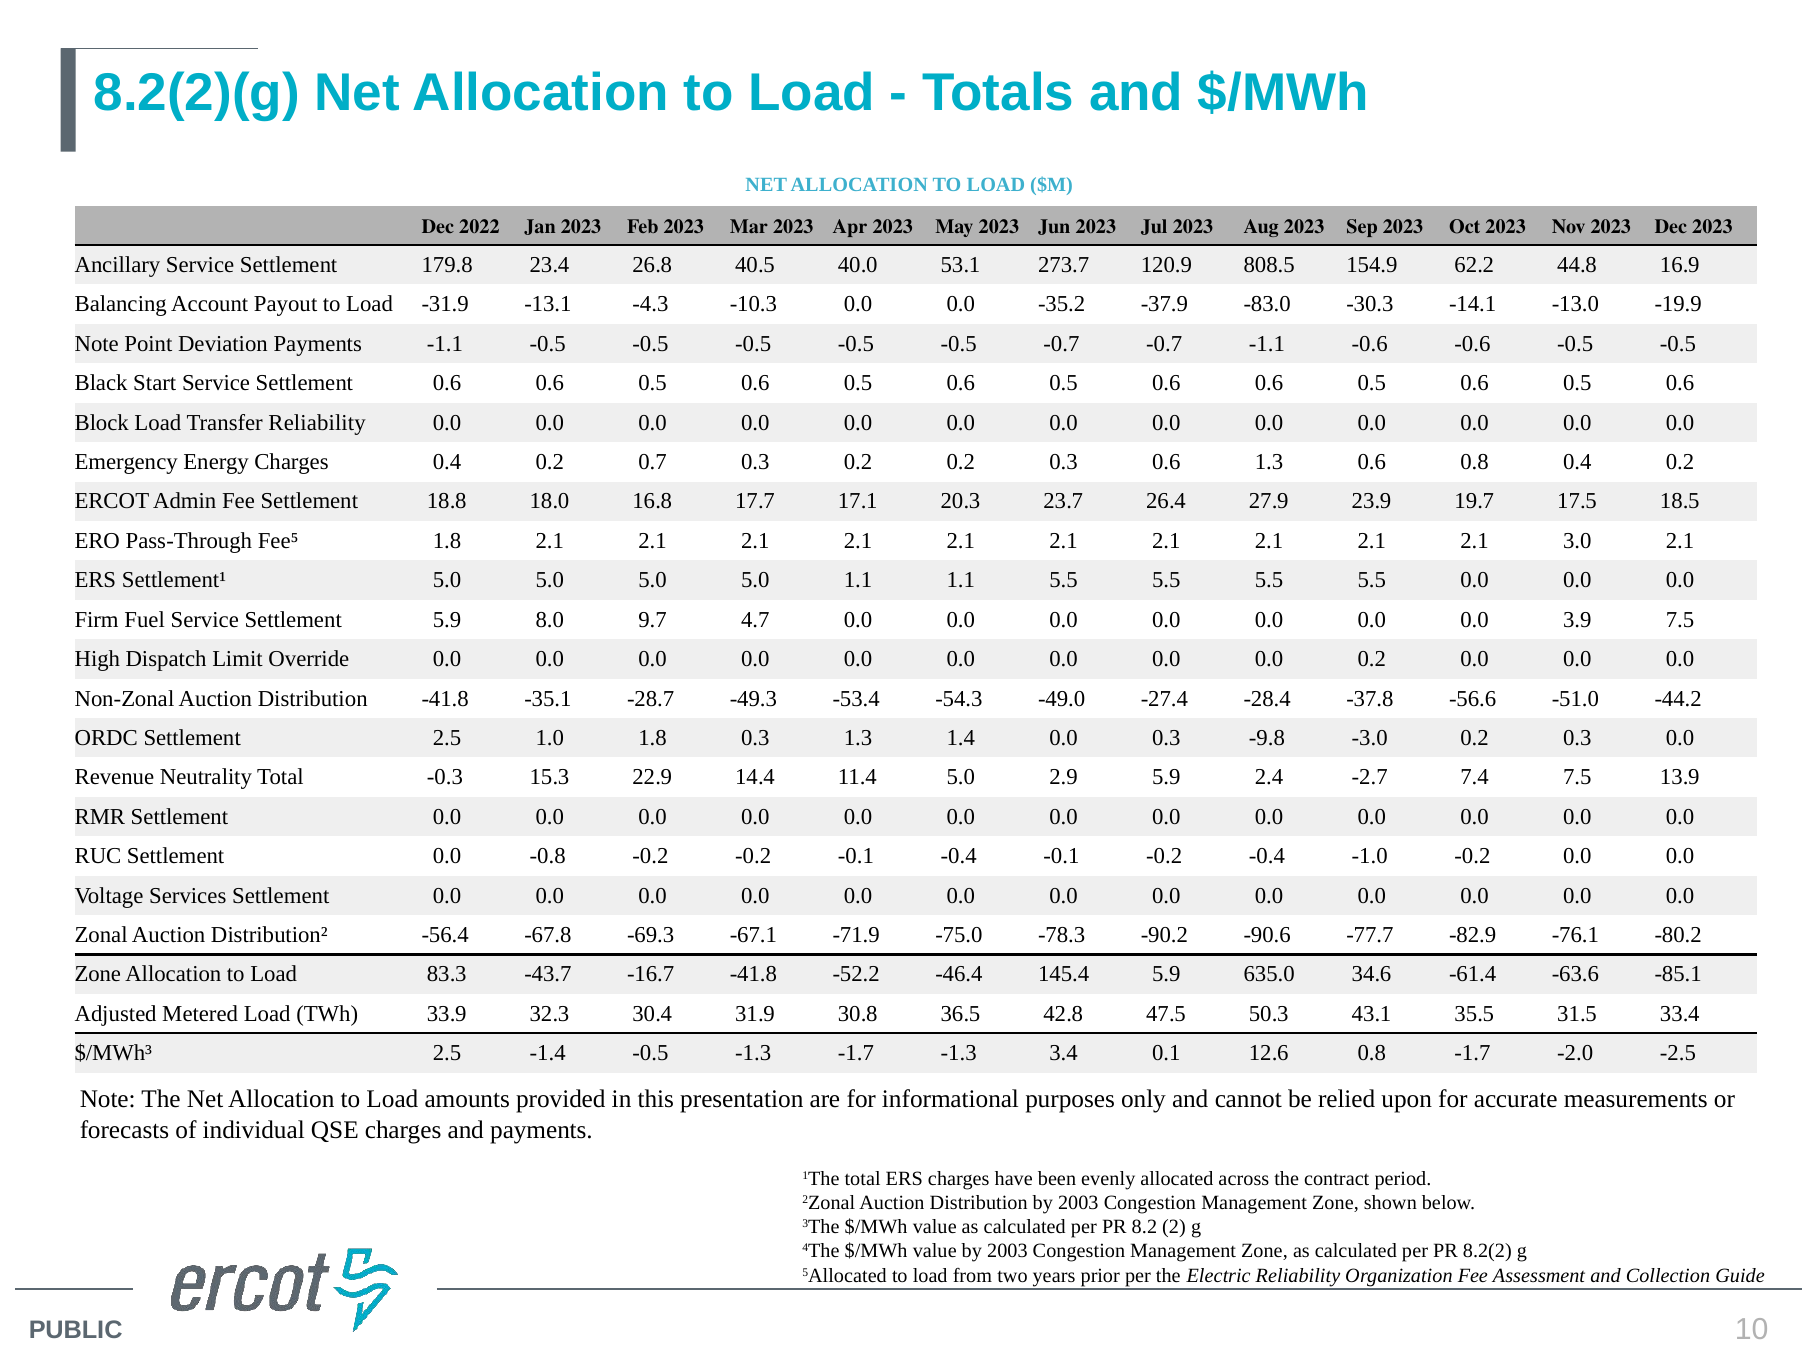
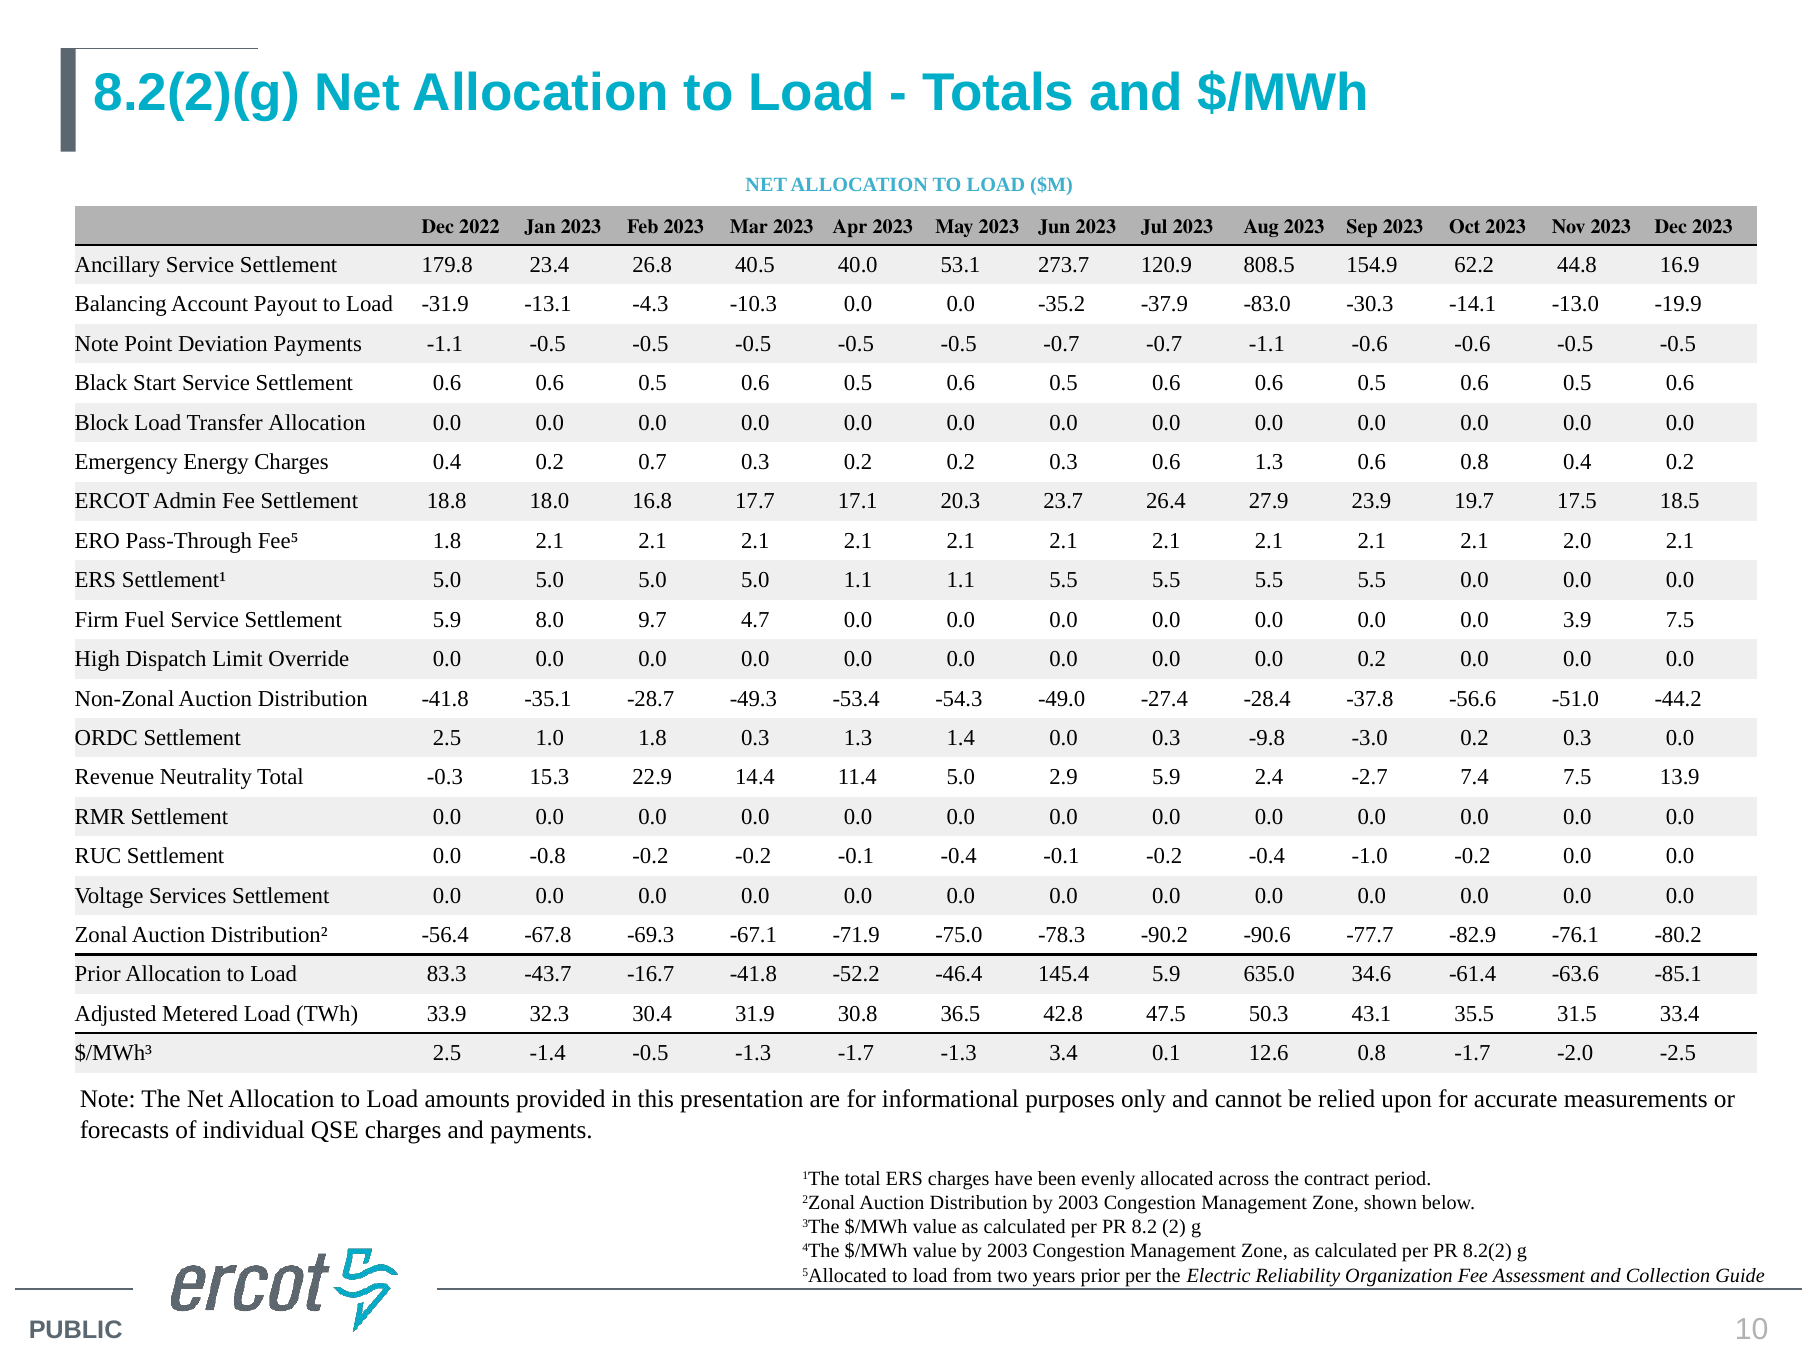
Transfer Reliability: Reliability -> Allocation
3.0: 3.0 -> 2.0
Zone at (98, 974): Zone -> Prior
